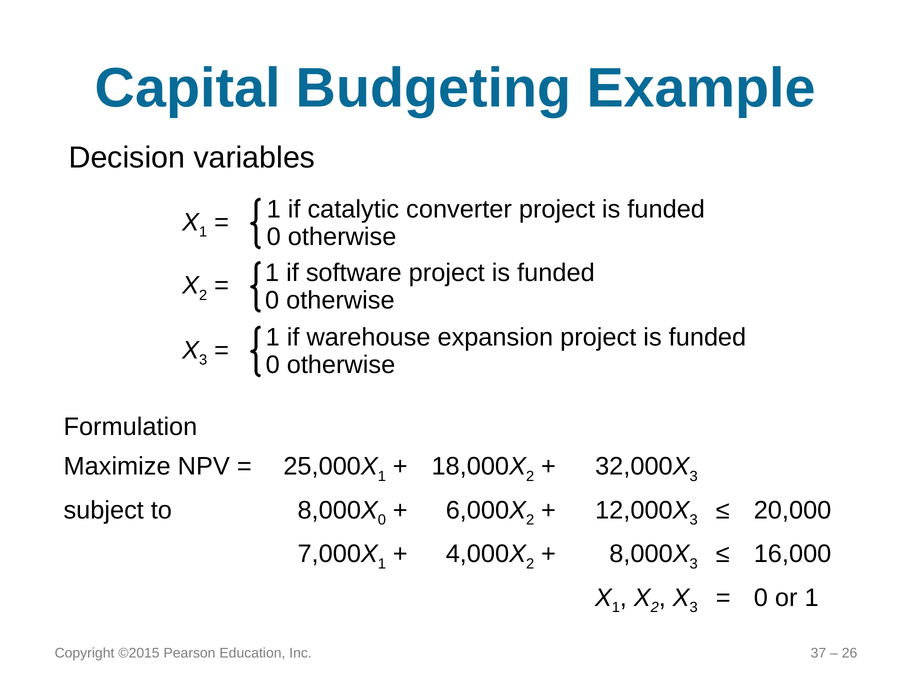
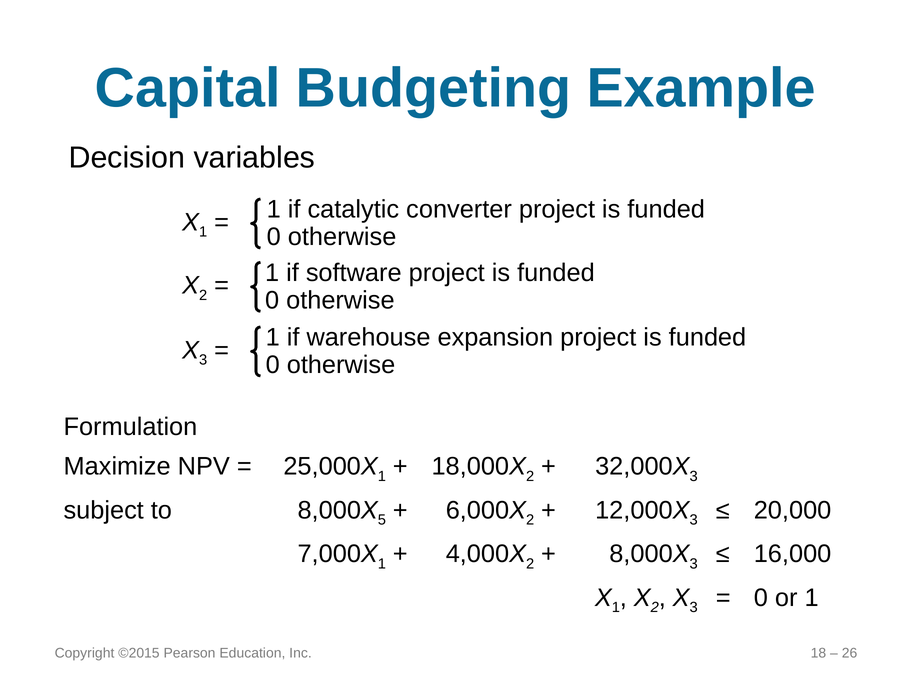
0 at (382, 520): 0 -> 5
37: 37 -> 18
